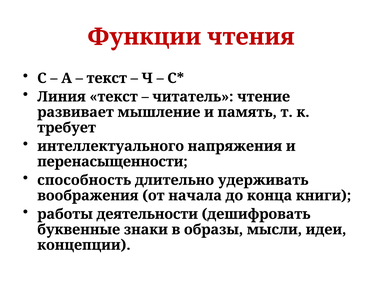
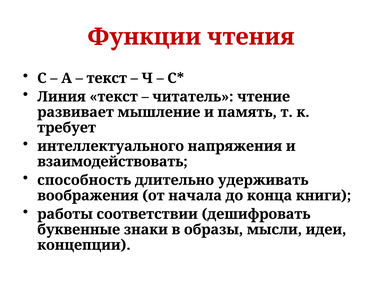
перенасыщенности: перенасыщенности -> взаимодействовать
деятельности: деятельности -> соответствии
